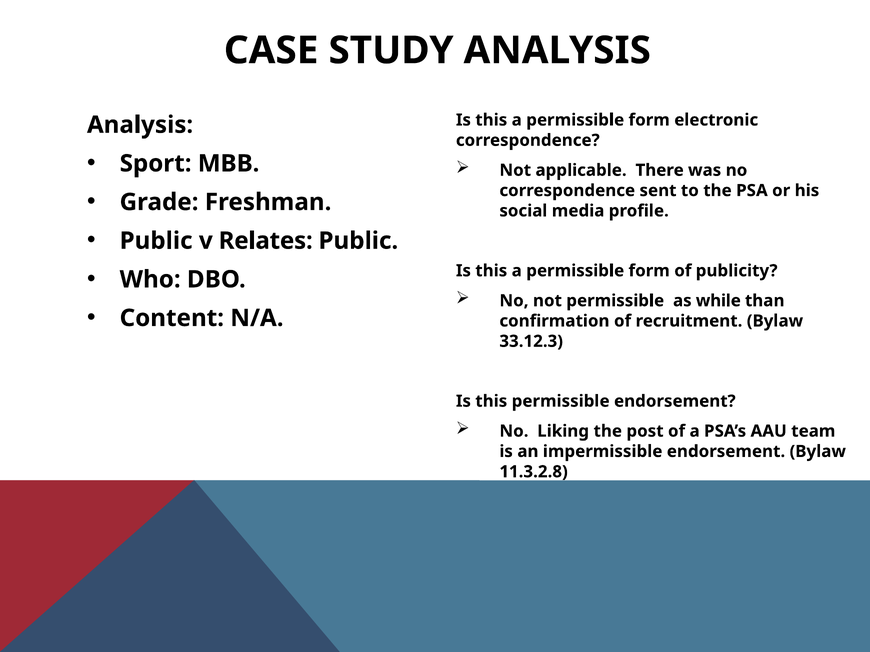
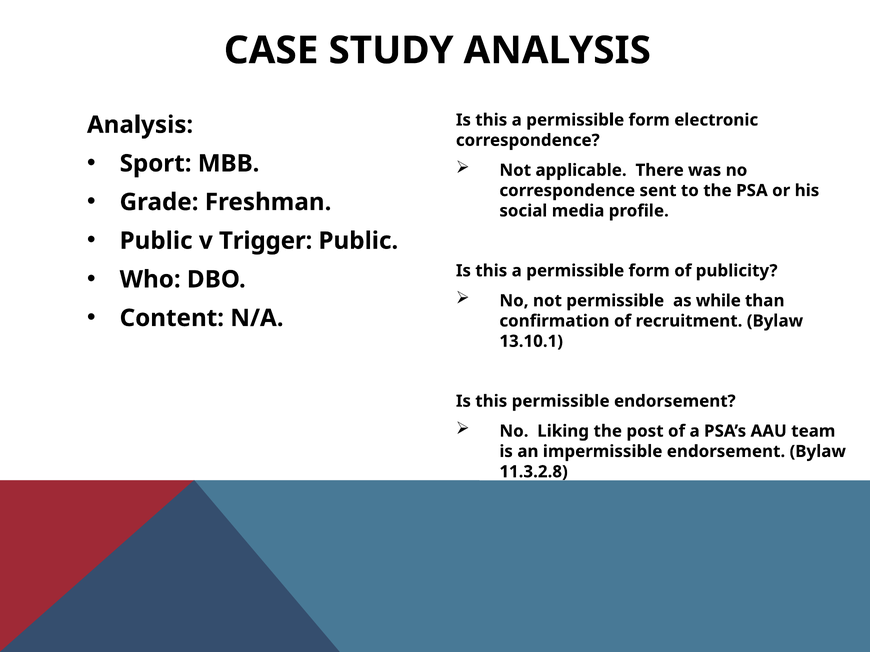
Relates: Relates -> Trigger
33.12.3: 33.12.3 -> 13.10.1
